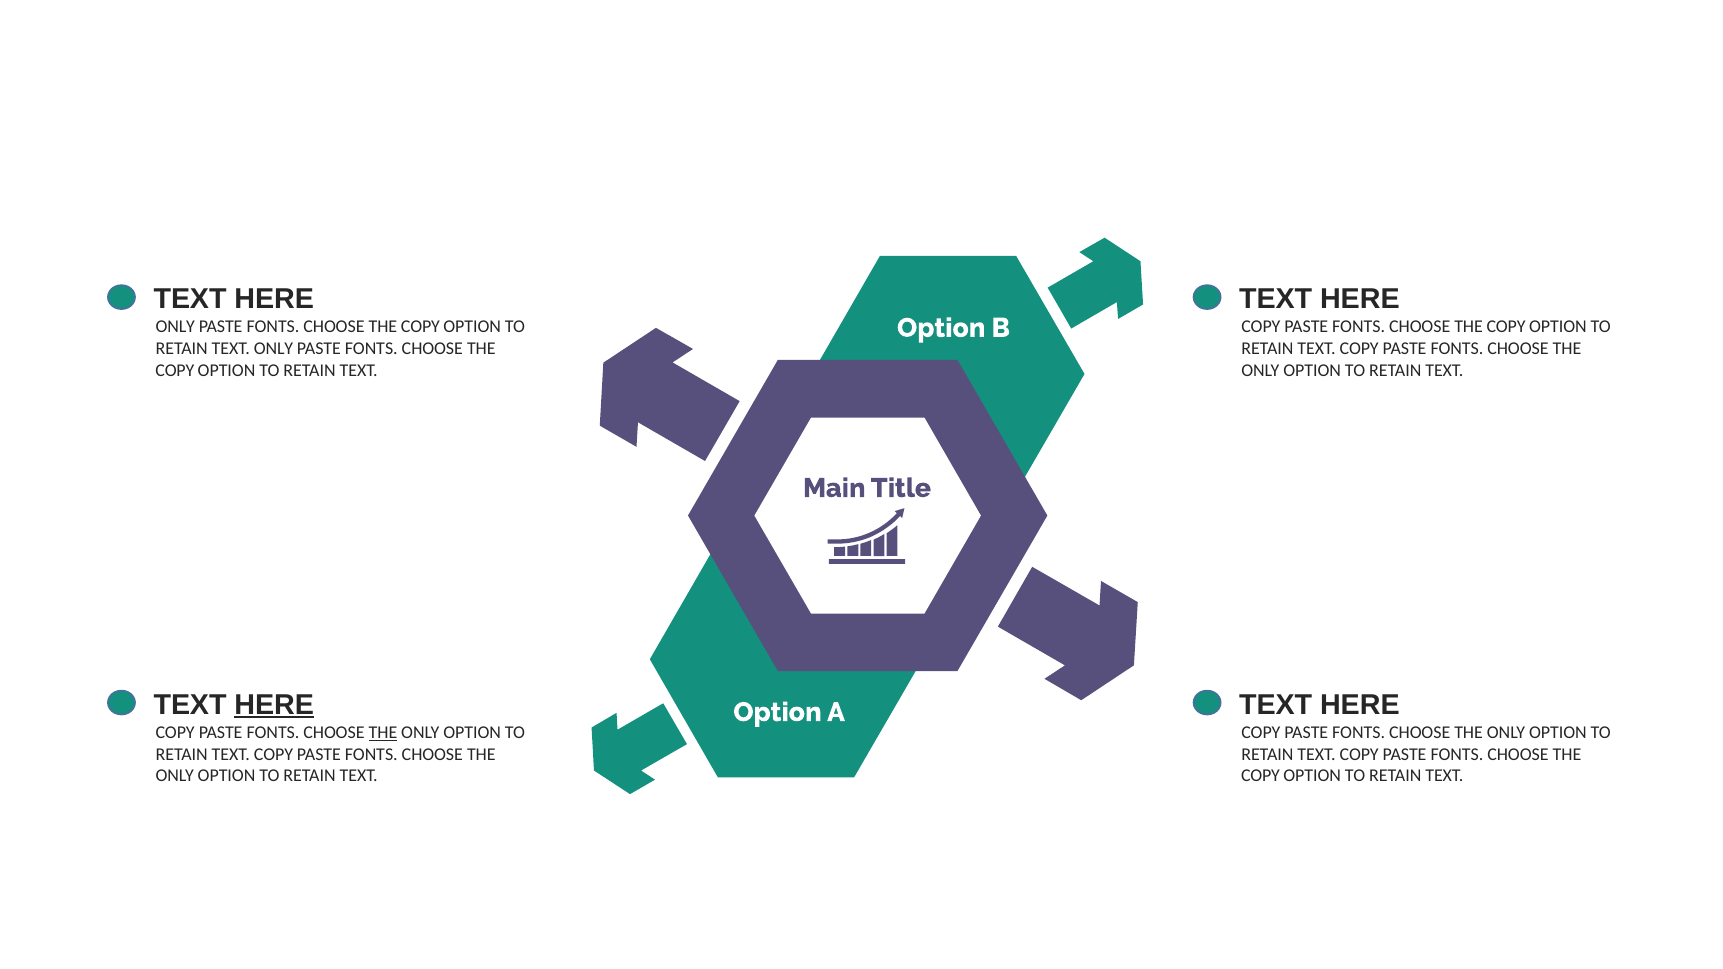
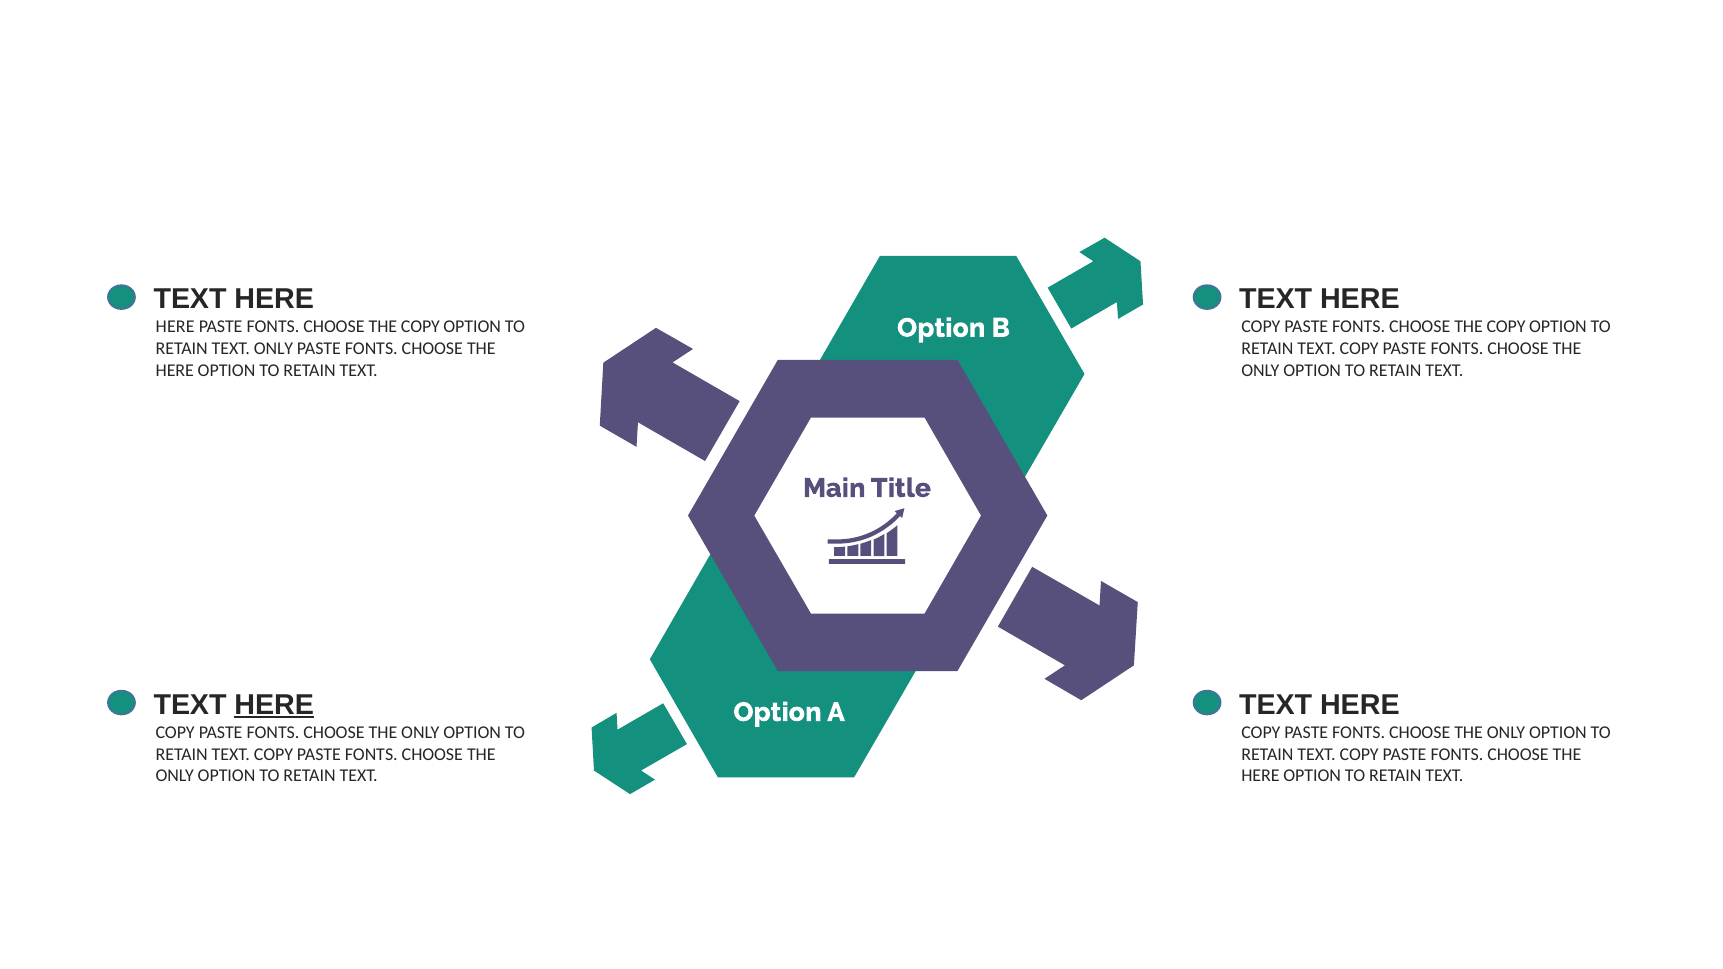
ONLY at (175, 327): ONLY -> HERE
COPY at (175, 370): COPY -> HERE
THE at (383, 733) underline: present -> none
COPY at (1261, 776): COPY -> HERE
